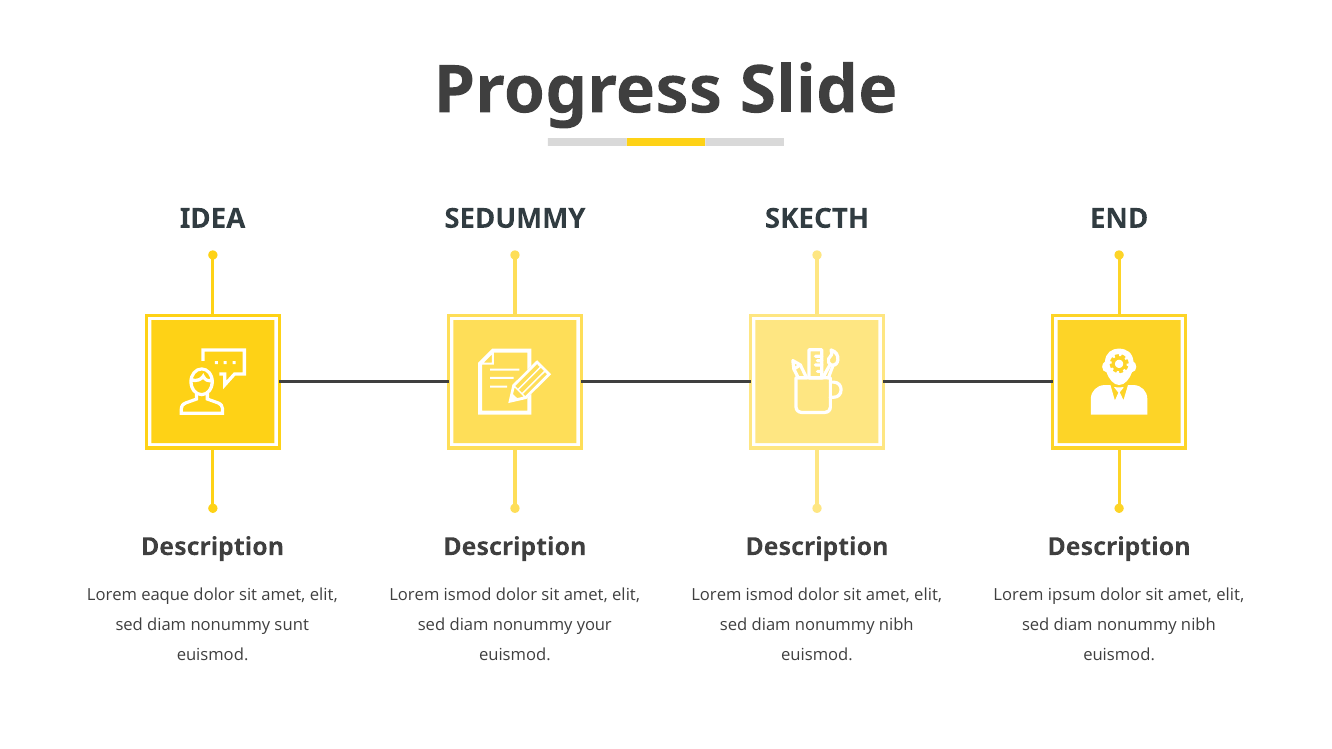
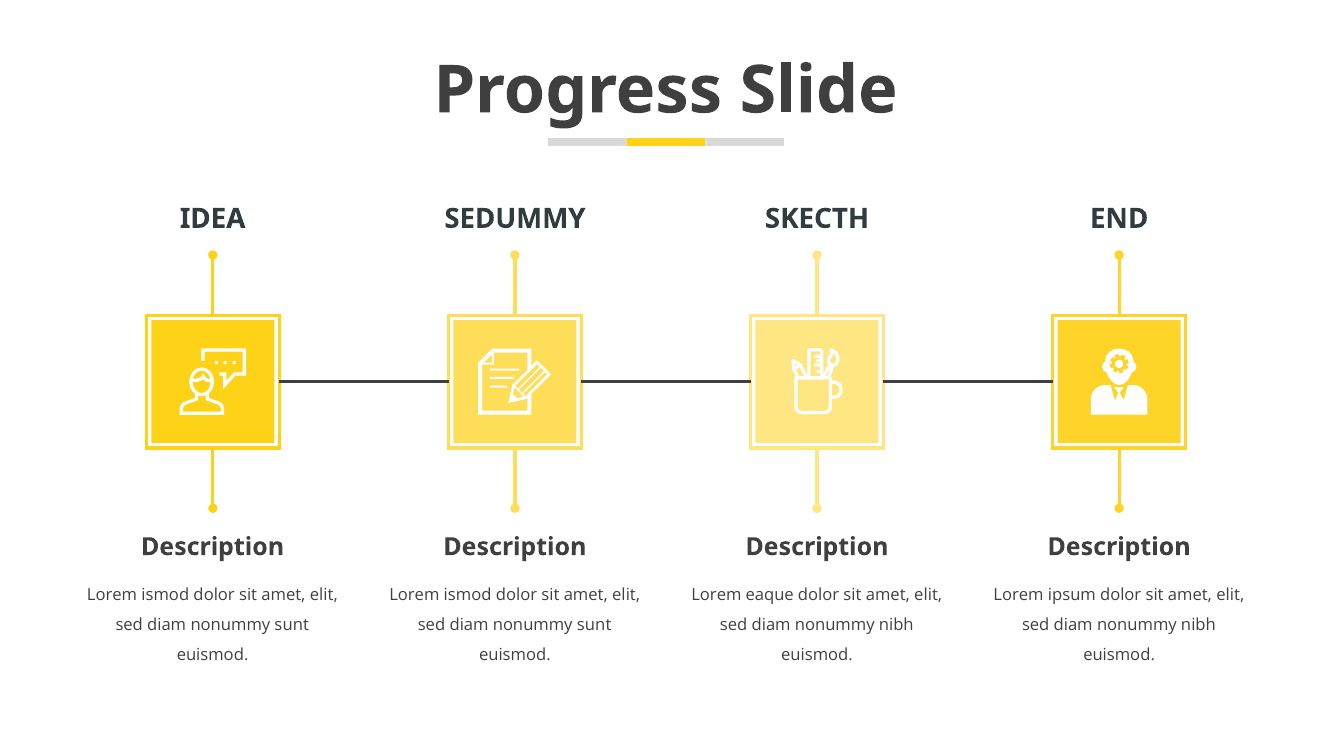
eaque at (165, 595): eaque -> ismod
ismod at (770, 595): ismod -> eaque
your at (594, 625): your -> sunt
